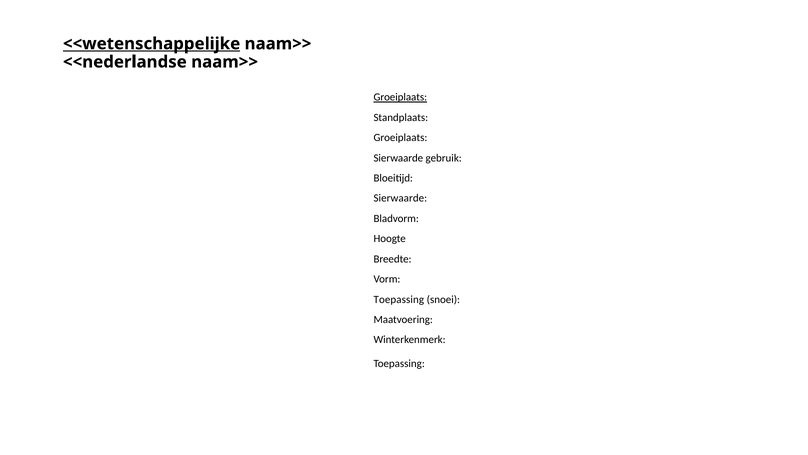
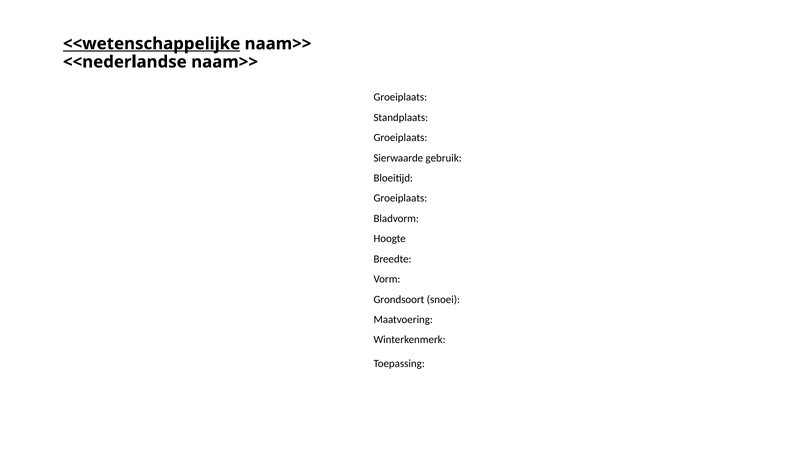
Groeiplaats at (400, 97) underline: present -> none
Sierwaarde at (400, 198): Sierwaarde -> Groeiplaats
Toepassing at (399, 299): Toepassing -> Grondsoort
